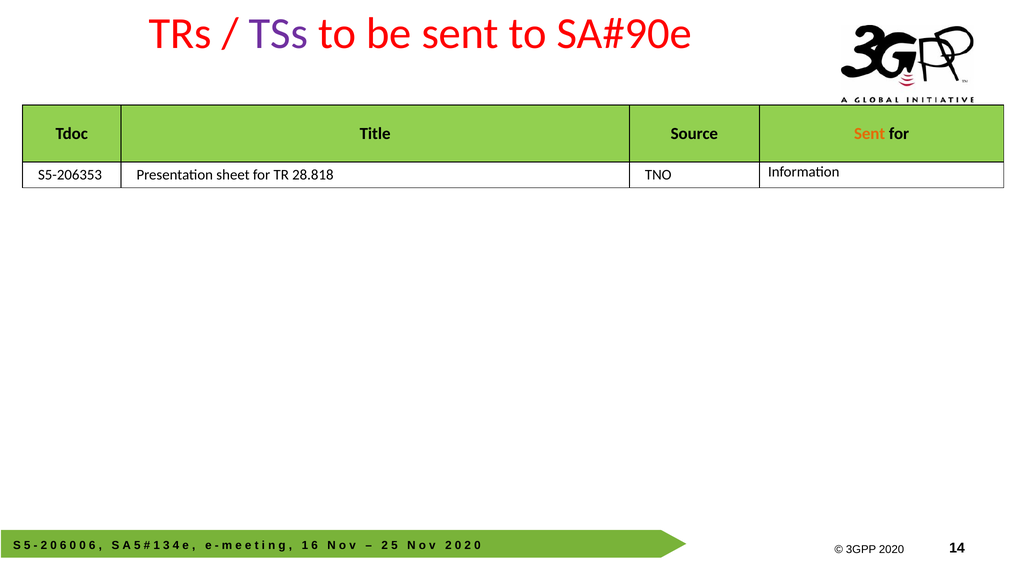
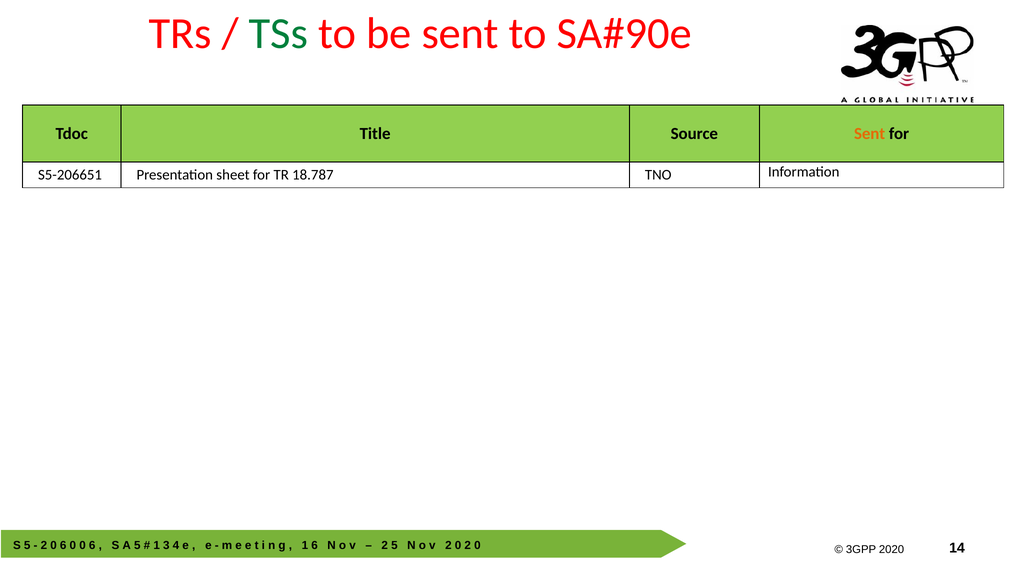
TSs colour: purple -> green
S5-206353: S5-206353 -> S5-206651
28.818: 28.818 -> 18.787
